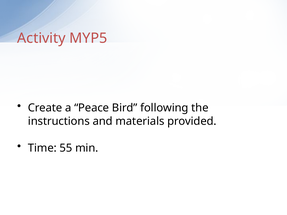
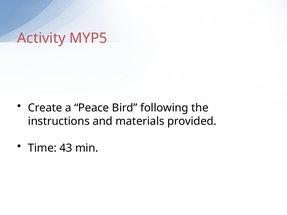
55: 55 -> 43
